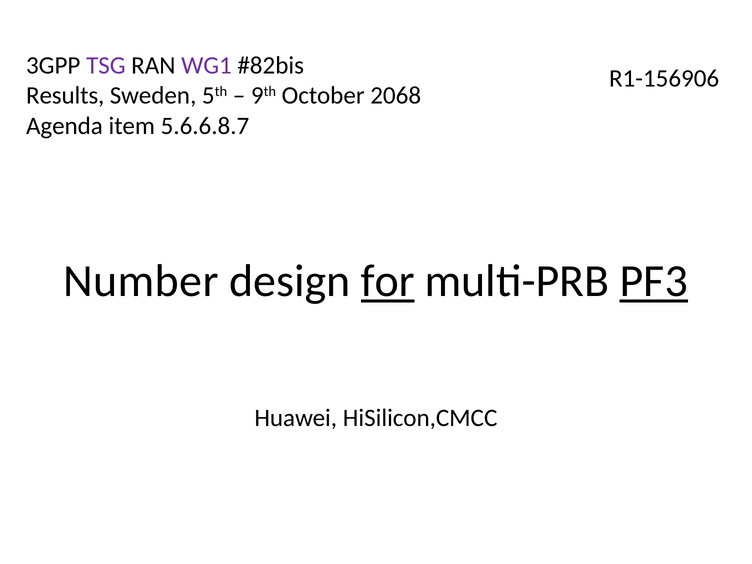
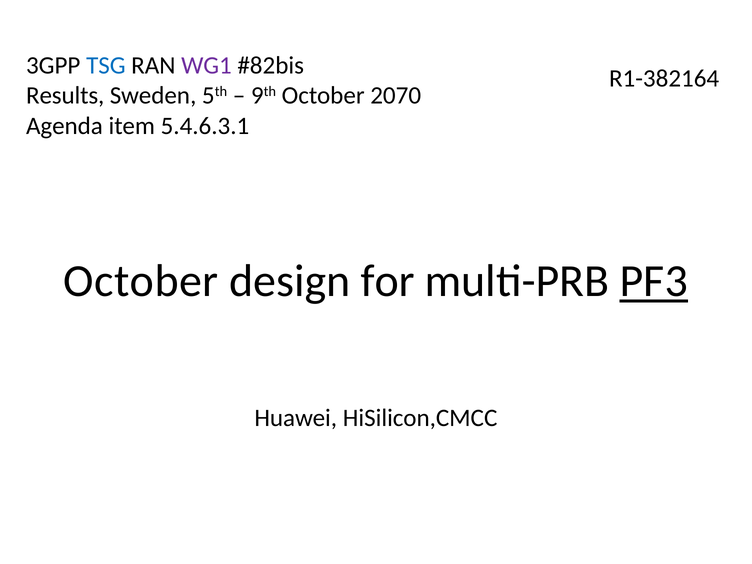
TSG colour: purple -> blue
R1-156906: R1-156906 -> R1-382164
2068: 2068 -> 2070
5.6.6.8.7: 5.6.6.8.7 -> 5.4.6.3.1
Number at (141, 281): Number -> October
for underline: present -> none
